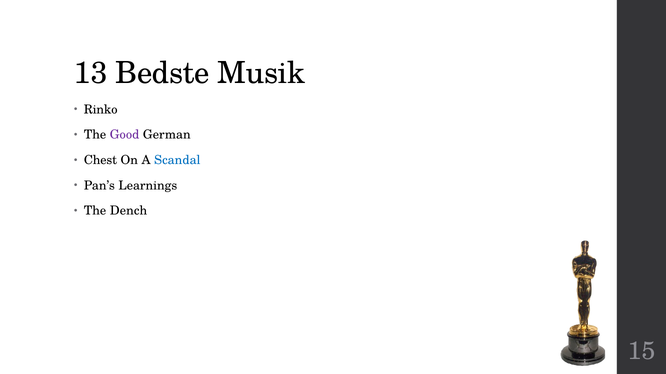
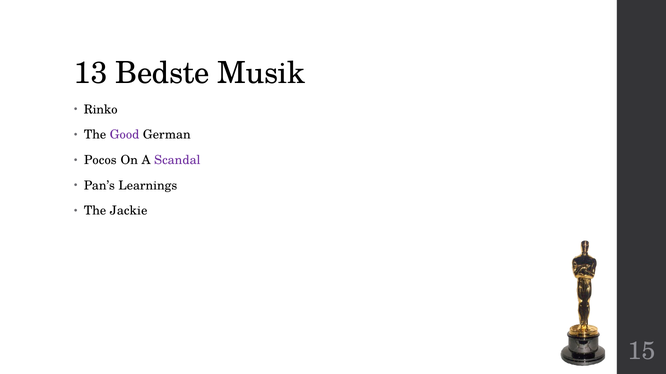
Chest: Chest -> Pocos
Scandal colour: blue -> purple
Dench: Dench -> Jackie
